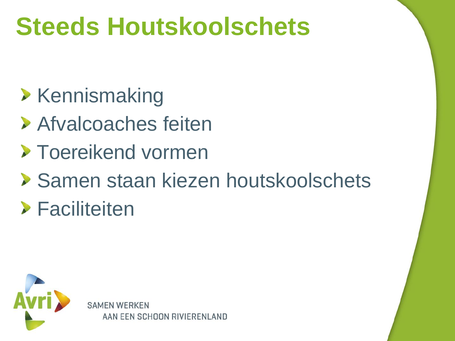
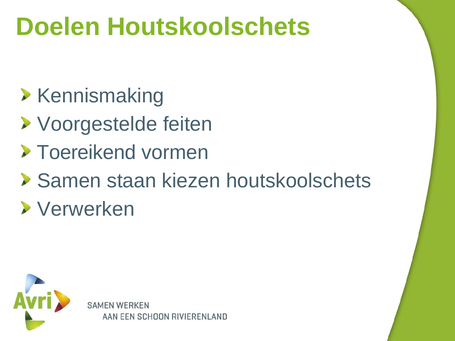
Steeds: Steeds -> Doelen
Afvalcoaches: Afvalcoaches -> Voorgestelde
Faciliteiten: Faciliteiten -> Verwerken
